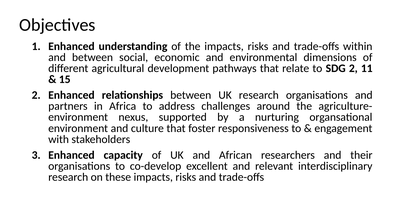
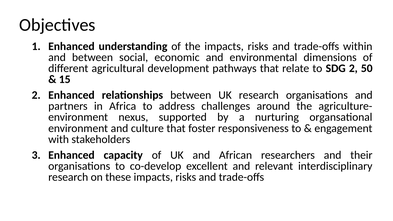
11: 11 -> 50
